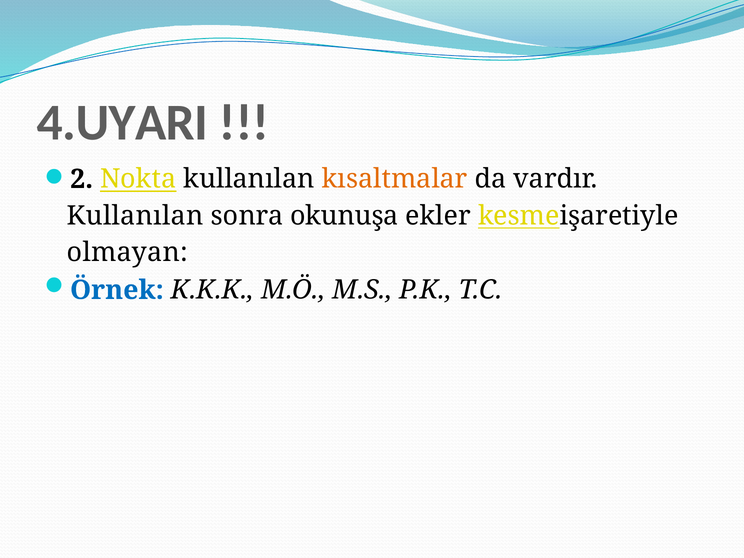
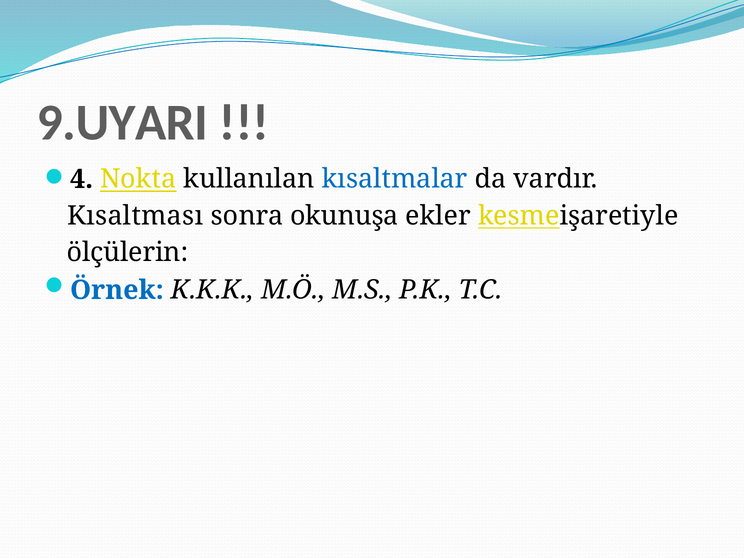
4.UYARI: 4.UYARI -> 9.UYARI
2: 2 -> 4
kısaltmalar colour: orange -> blue
Kullanılan at (135, 216): Kullanılan -> Kısaltması
olmayan: olmayan -> ölçülerin
